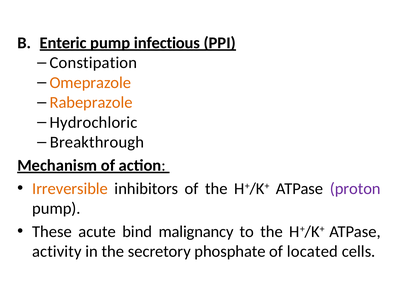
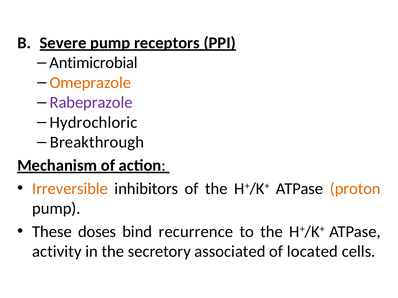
Enteric: Enteric -> Severe
infectious: infectious -> receptors
Constipation: Constipation -> Antimicrobial
Rabeprazole colour: orange -> purple
proton colour: purple -> orange
acute: acute -> doses
malignancy: malignancy -> recurrence
phosphate: phosphate -> associated
